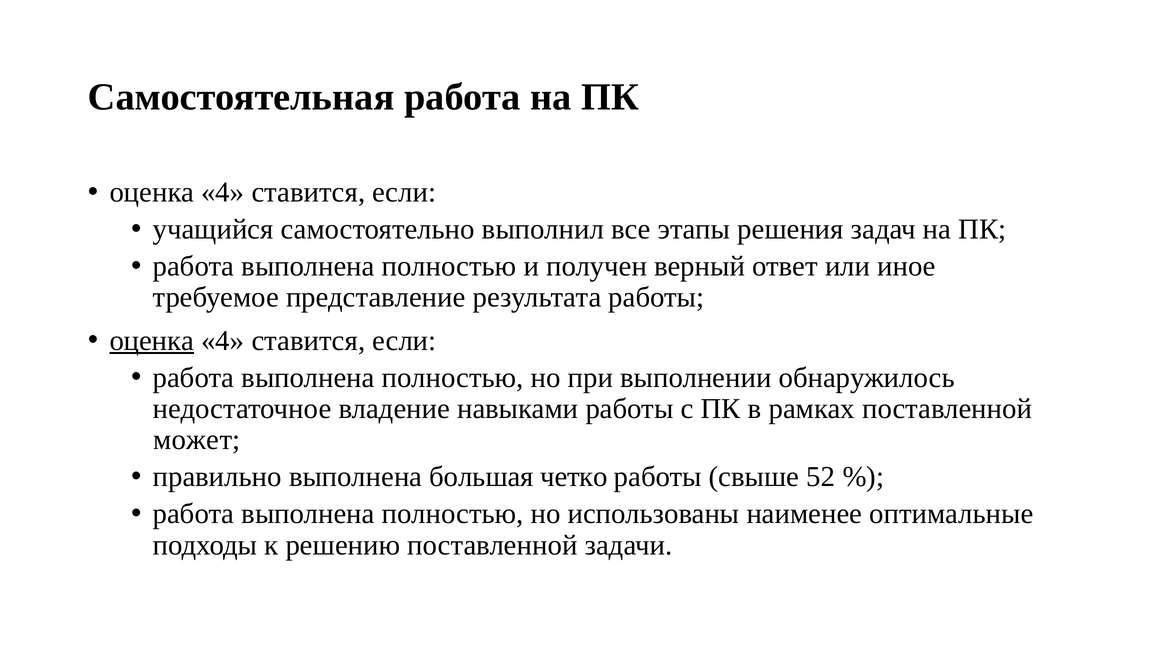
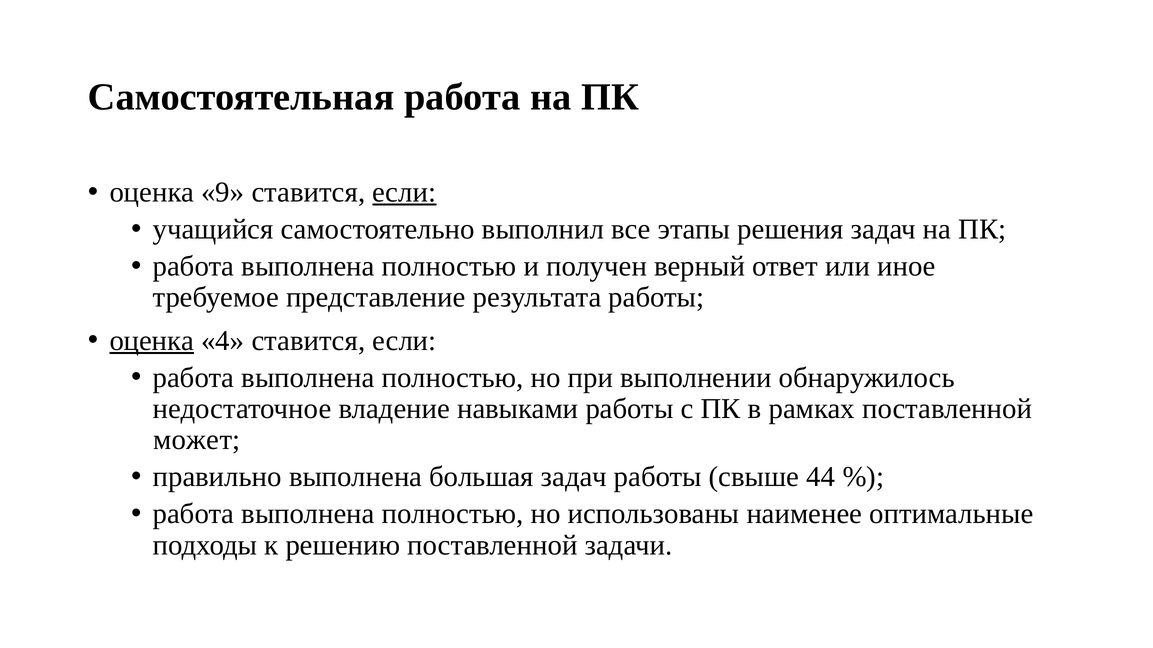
4 at (223, 192): 4 -> 9
если at (404, 192) underline: none -> present
большая четко: четко -> задач
52: 52 -> 44
